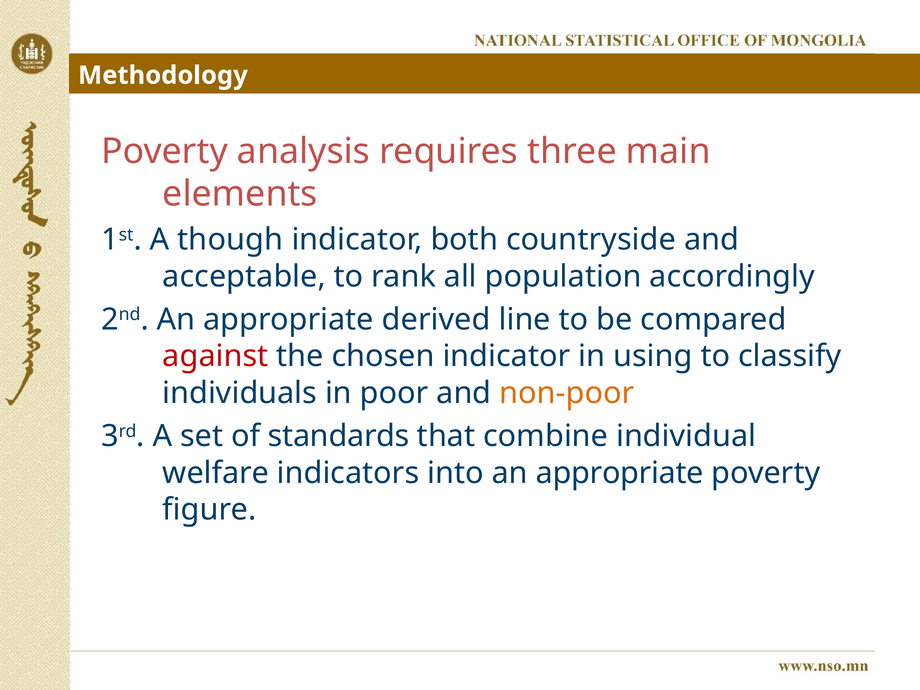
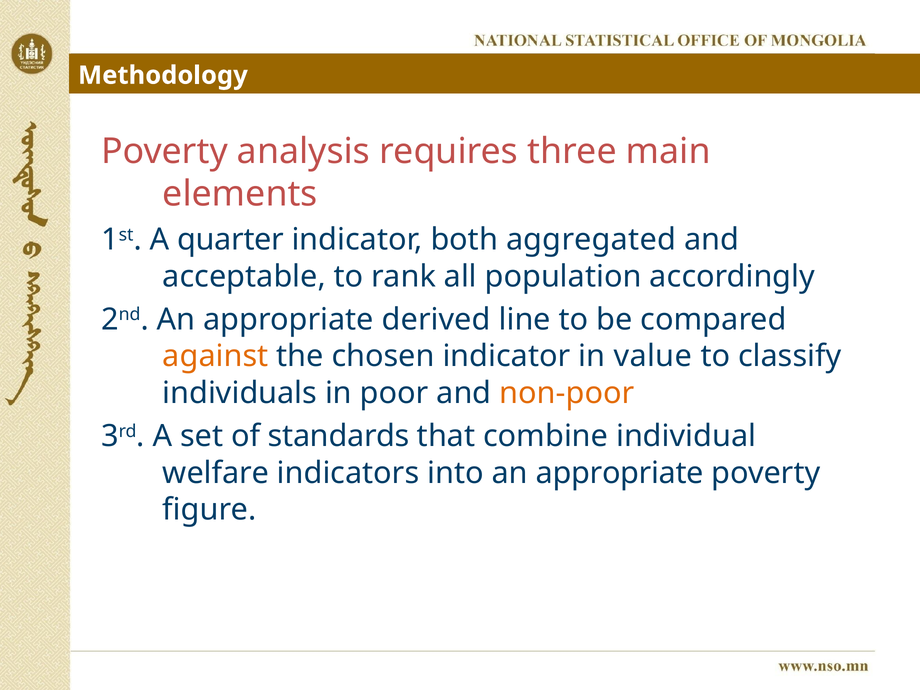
though: though -> quarter
countryside: countryside -> aggregated
against colour: red -> orange
using: using -> value
